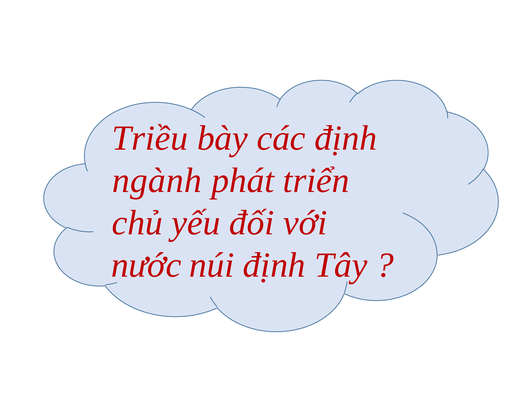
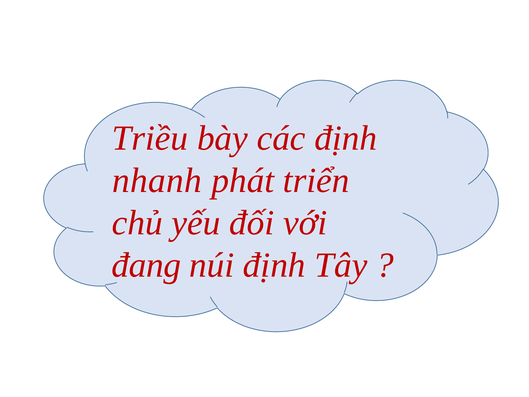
ngành: ngành -> nhanh
nước: nước -> đang
